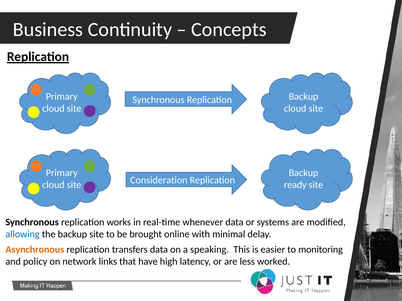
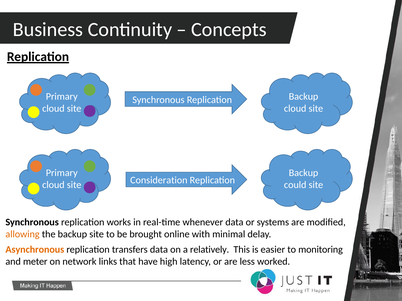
ready: ready -> could
allowing colour: blue -> orange
speaking: speaking -> relatively
policy: policy -> meter
